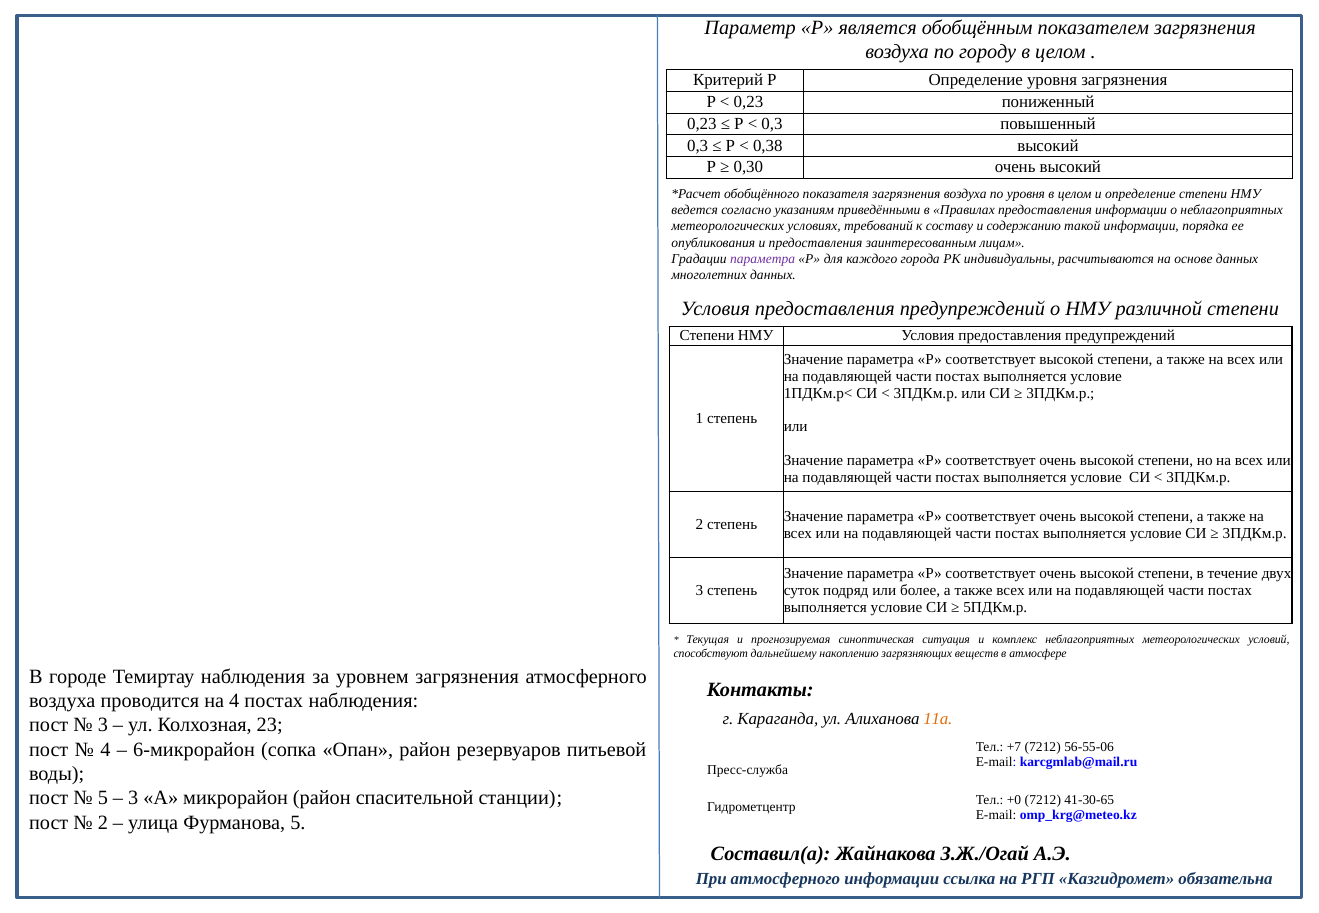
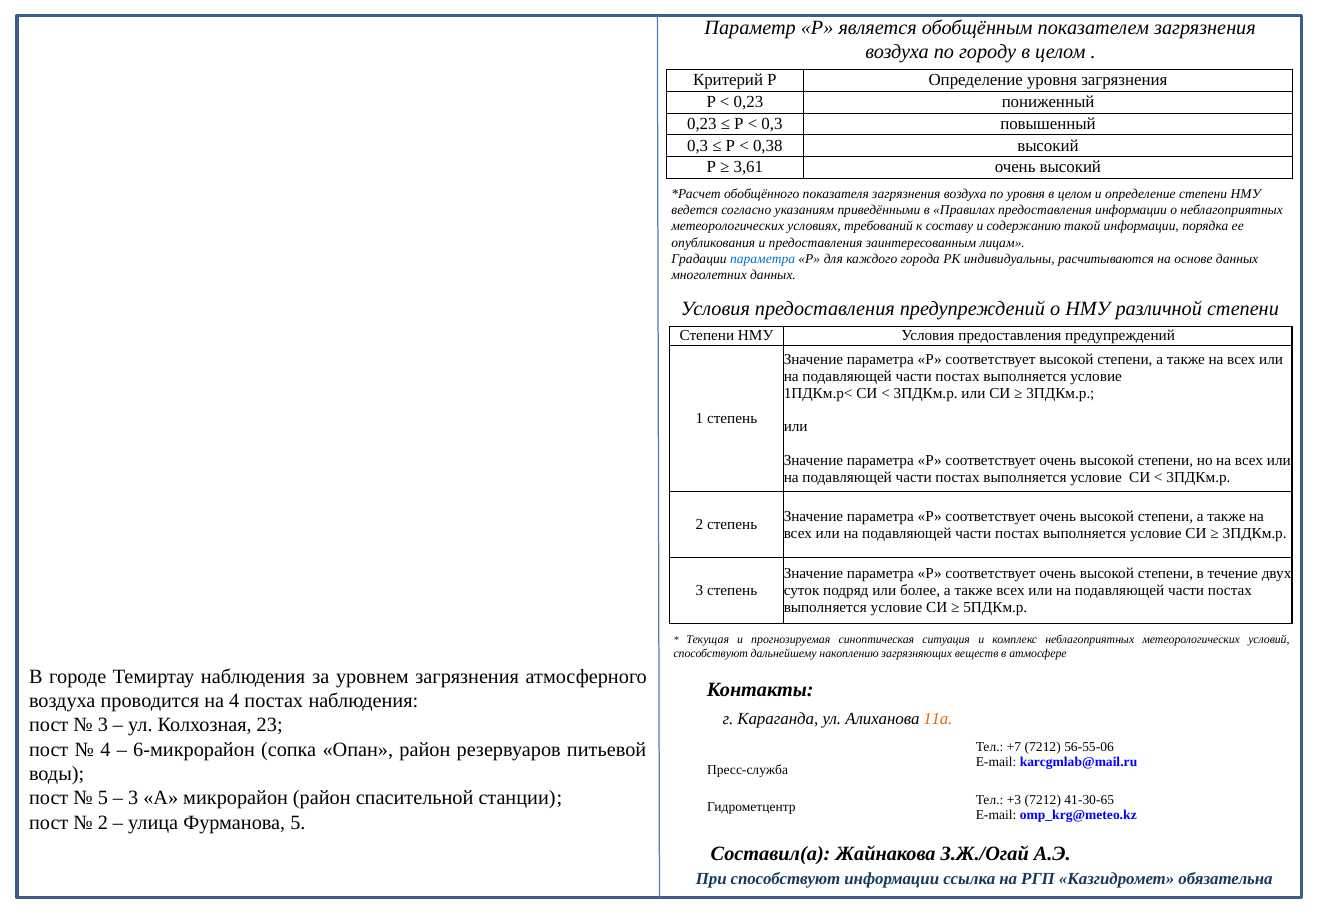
0,30: 0,30 -> 3,61
параметра at (763, 259) colour: purple -> blue
+0: +0 -> +3
При атмосферного: атмосферного -> способствуют
